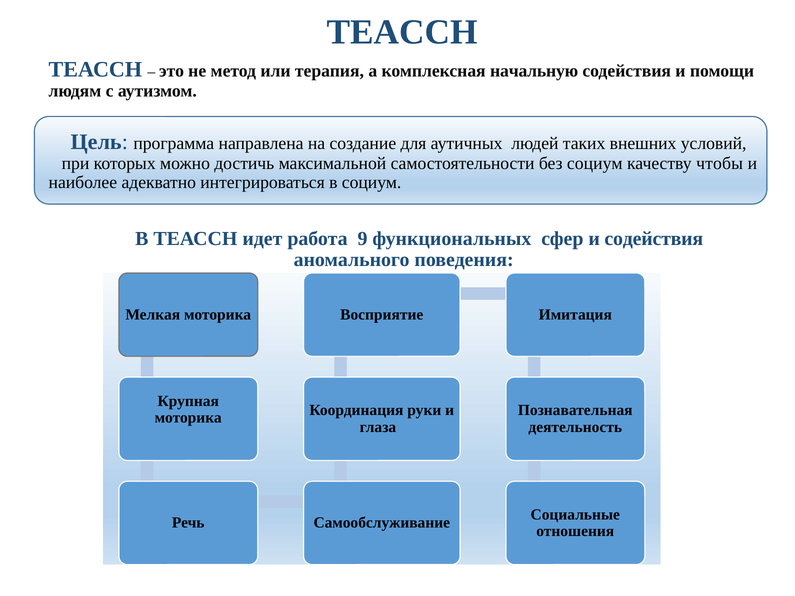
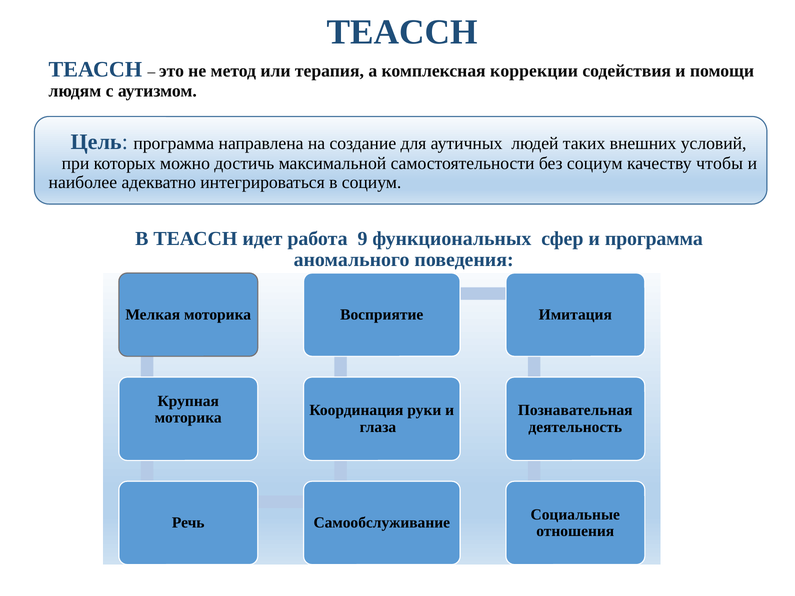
начальную: начальную -> коррекции
и содействия: содействия -> программа
